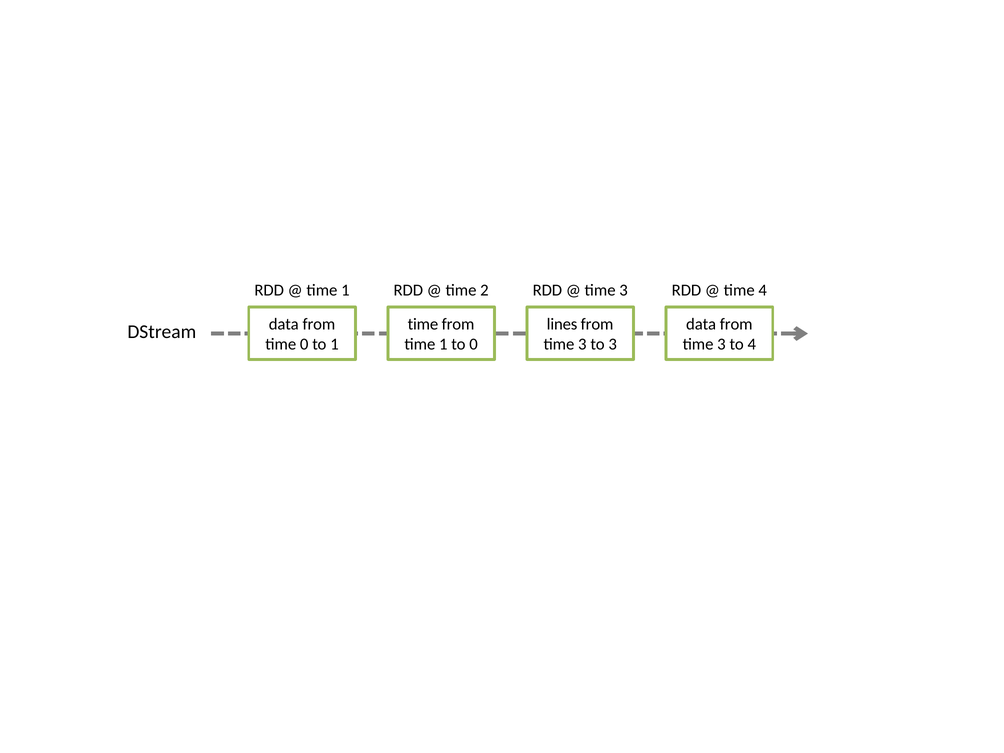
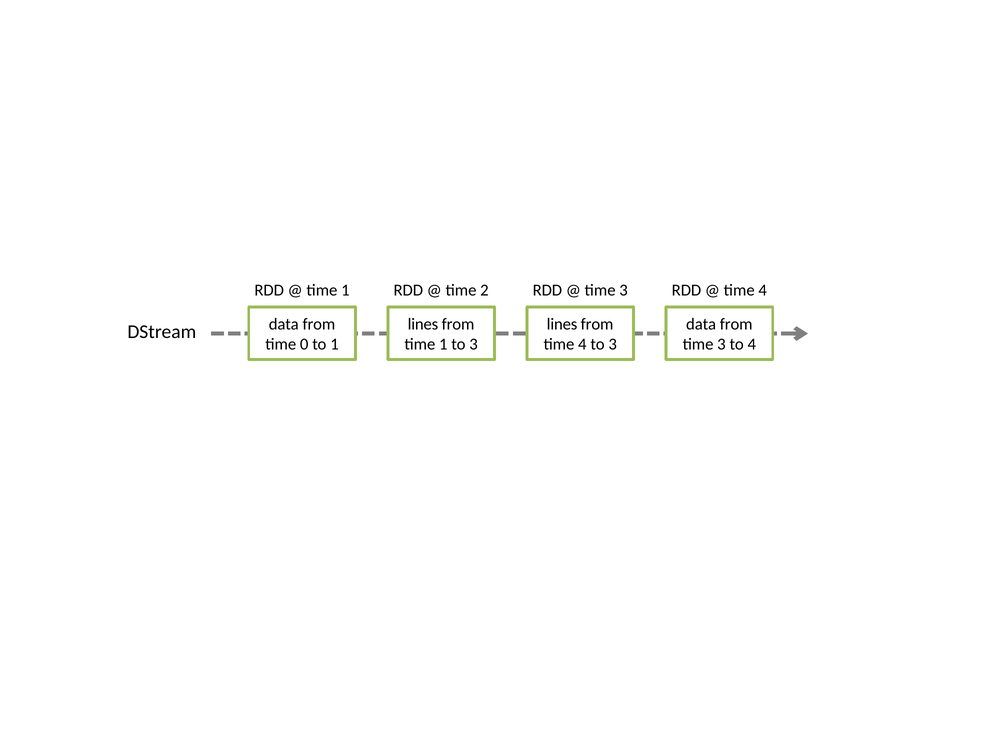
time at (423, 324): time -> lines
1 to 0: 0 -> 3
3 at (582, 344): 3 -> 4
